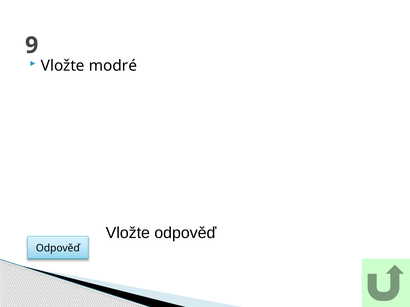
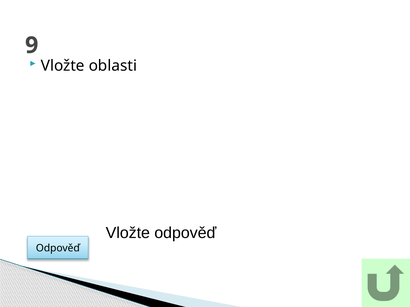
modré: modré -> oblasti
